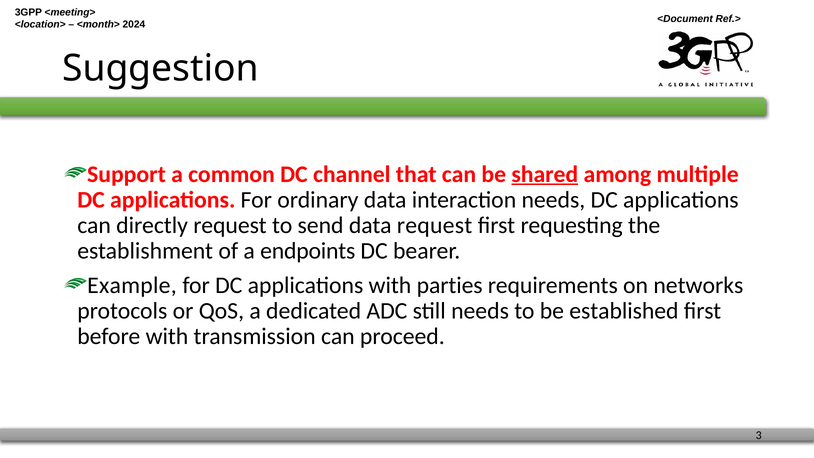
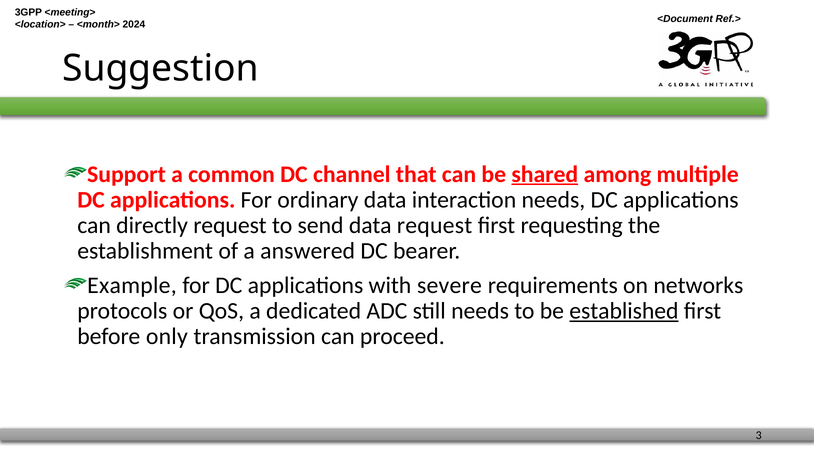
endpoints: endpoints -> answered
parties: parties -> severe
established underline: none -> present
before with: with -> only
